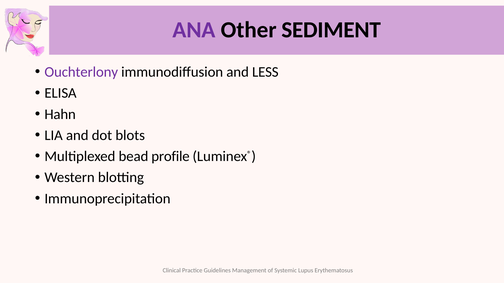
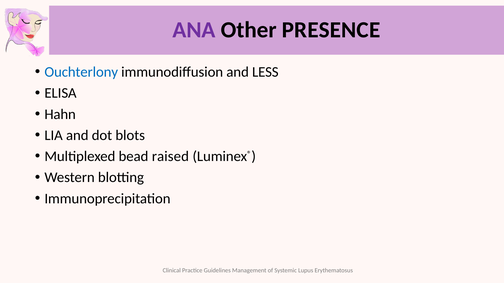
SEDIMENT: SEDIMENT -> PRESENCE
Ouchterlony colour: purple -> blue
profile: profile -> raised
